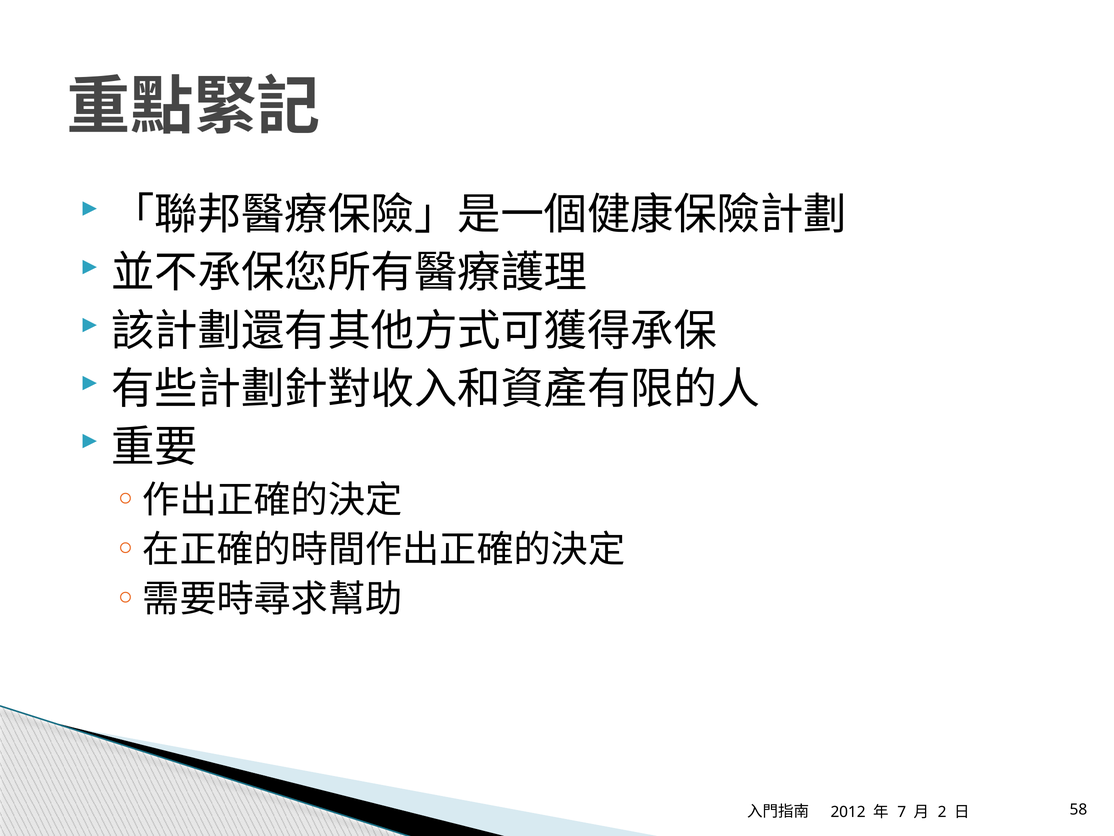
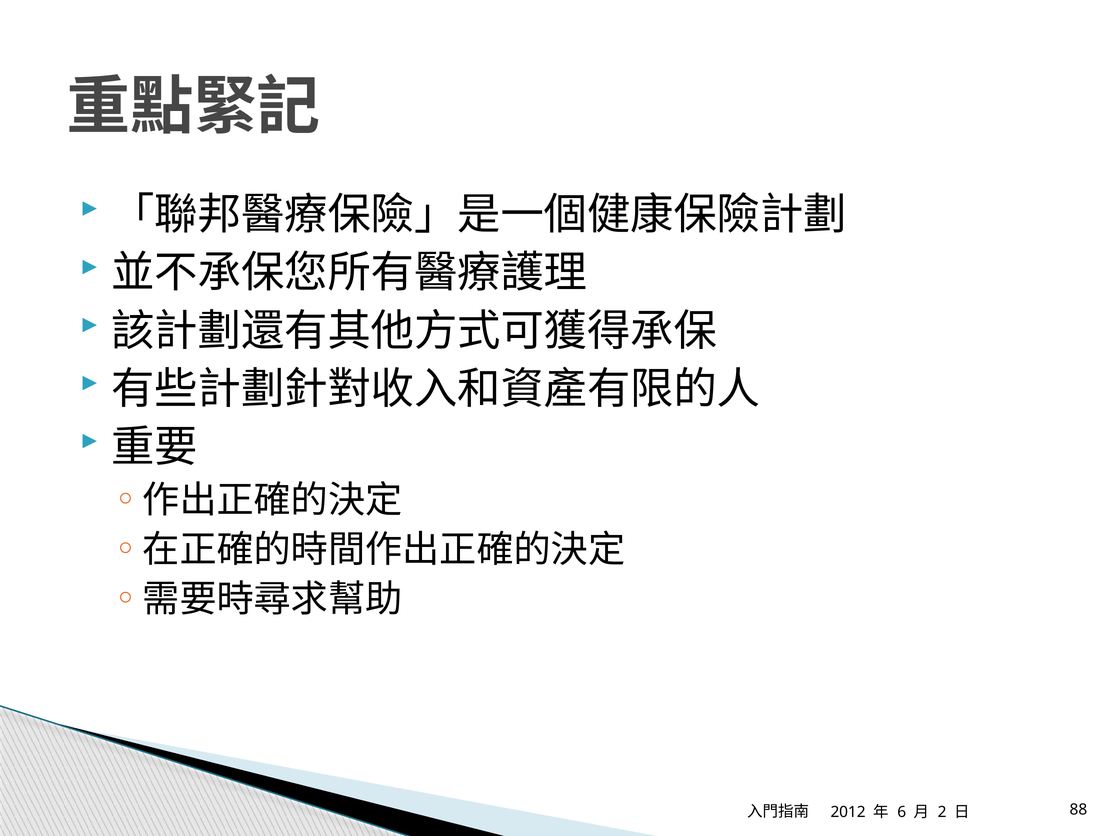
58: 58 -> 88
7: 7 -> 6
